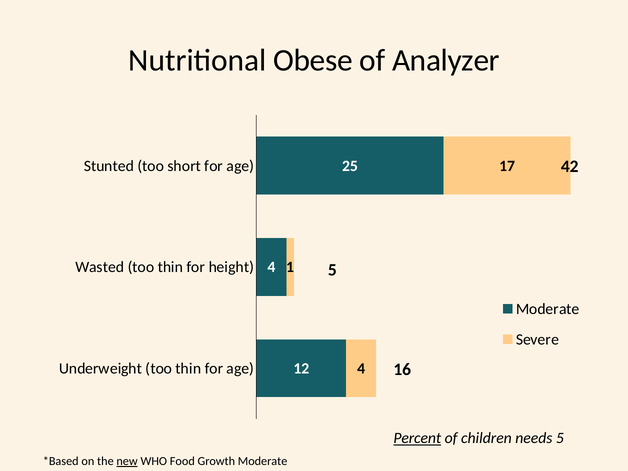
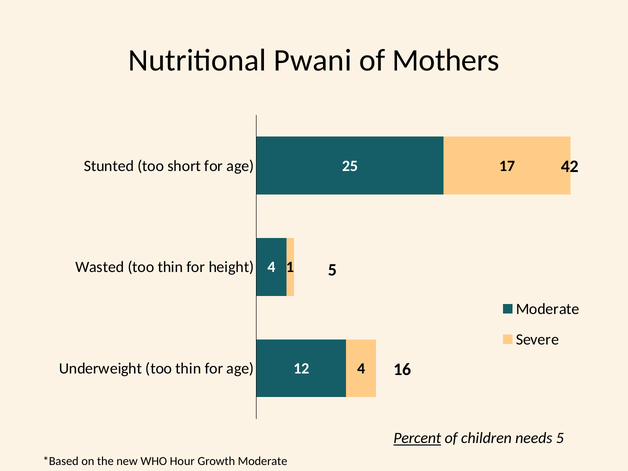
Obese: Obese -> Pwani
Analyzer: Analyzer -> Mothers
new underline: present -> none
Food: Food -> Hour
